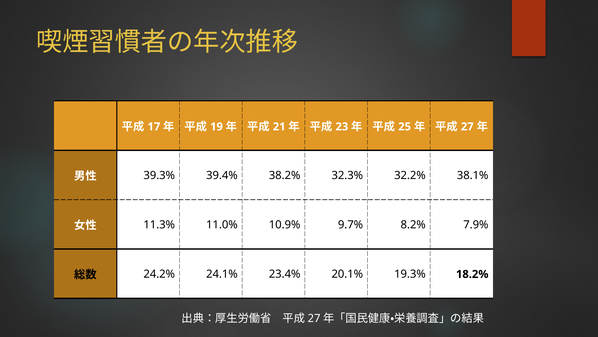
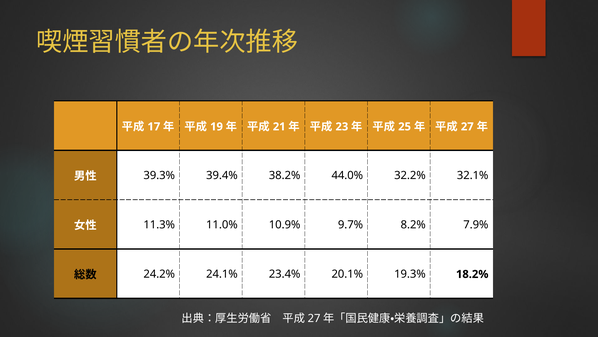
32.3%: 32.3% -> 44.0%
38.1%: 38.1% -> 32.1%
